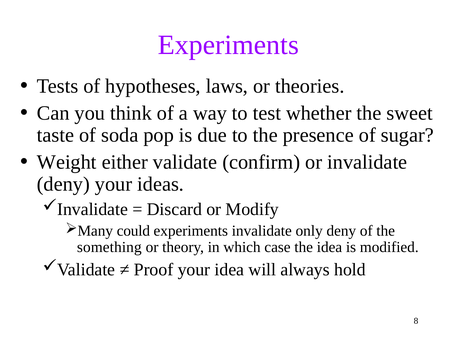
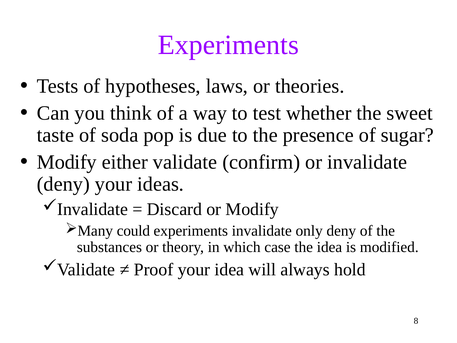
Weight at (67, 162): Weight -> Modify
something: something -> substances
